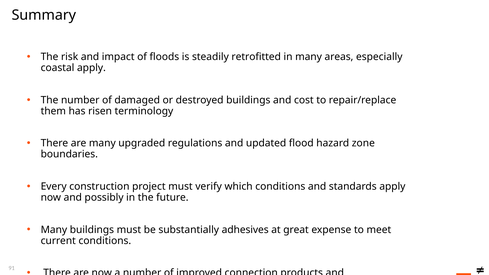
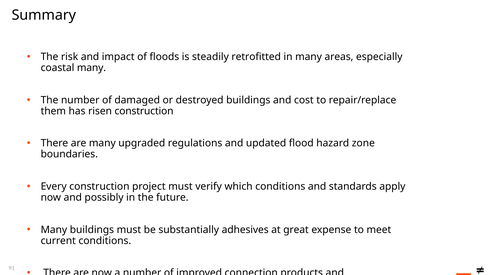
coastal apply: apply -> many
risen terminology: terminology -> construction
